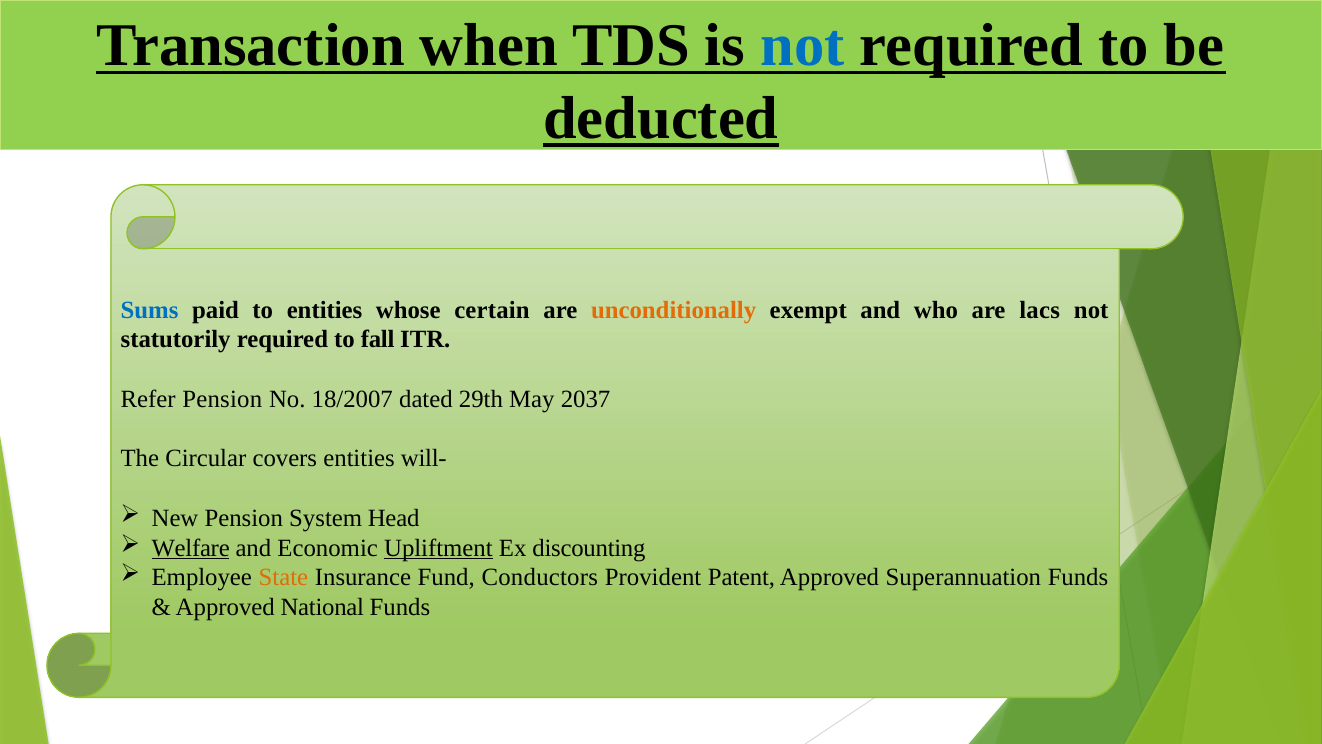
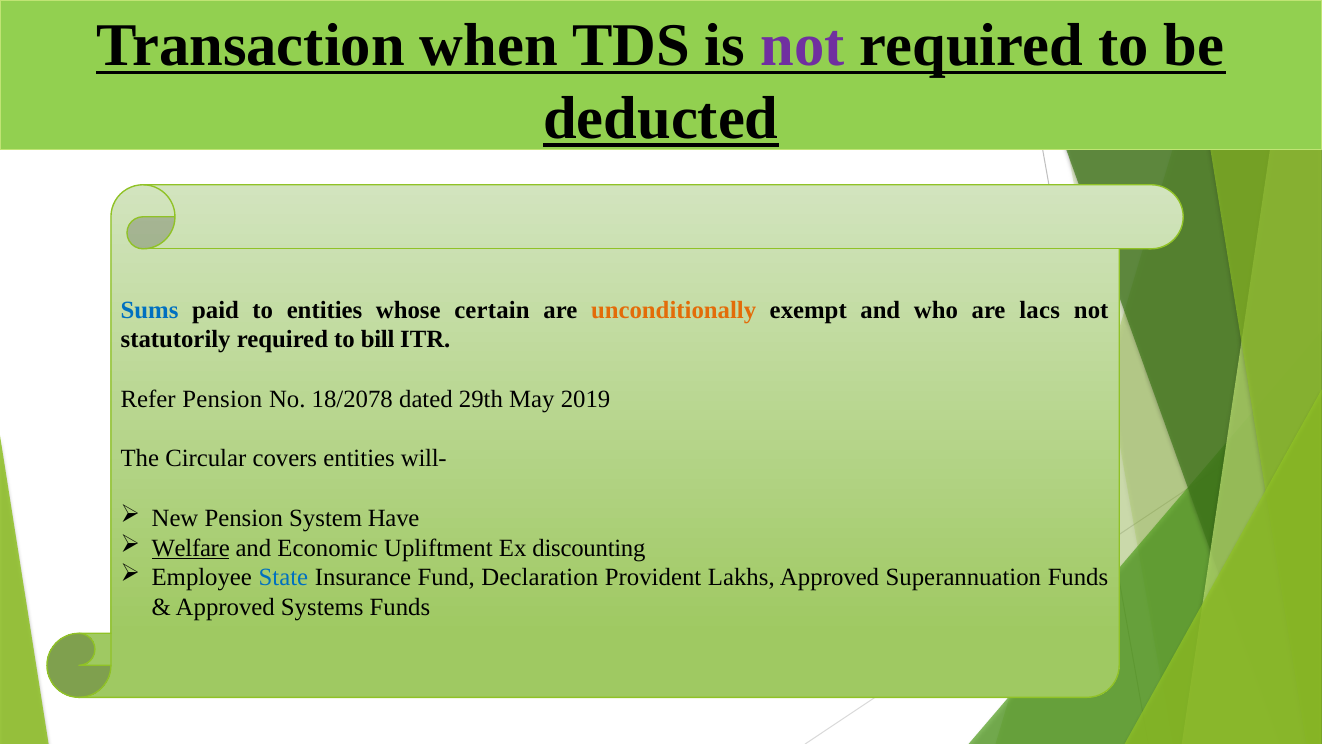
not at (803, 46) colour: blue -> purple
fall: fall -> bill
18/2007: 18/2007 -> 18/2078
2037: 2037 -> 2019
Head: Head -> Have
Upliftment underline: present -> none
State colour: orange -> blue
Conductors: Conductors -> Declaration
Patent: Patent -> Lakhs
National: National -> Systems
